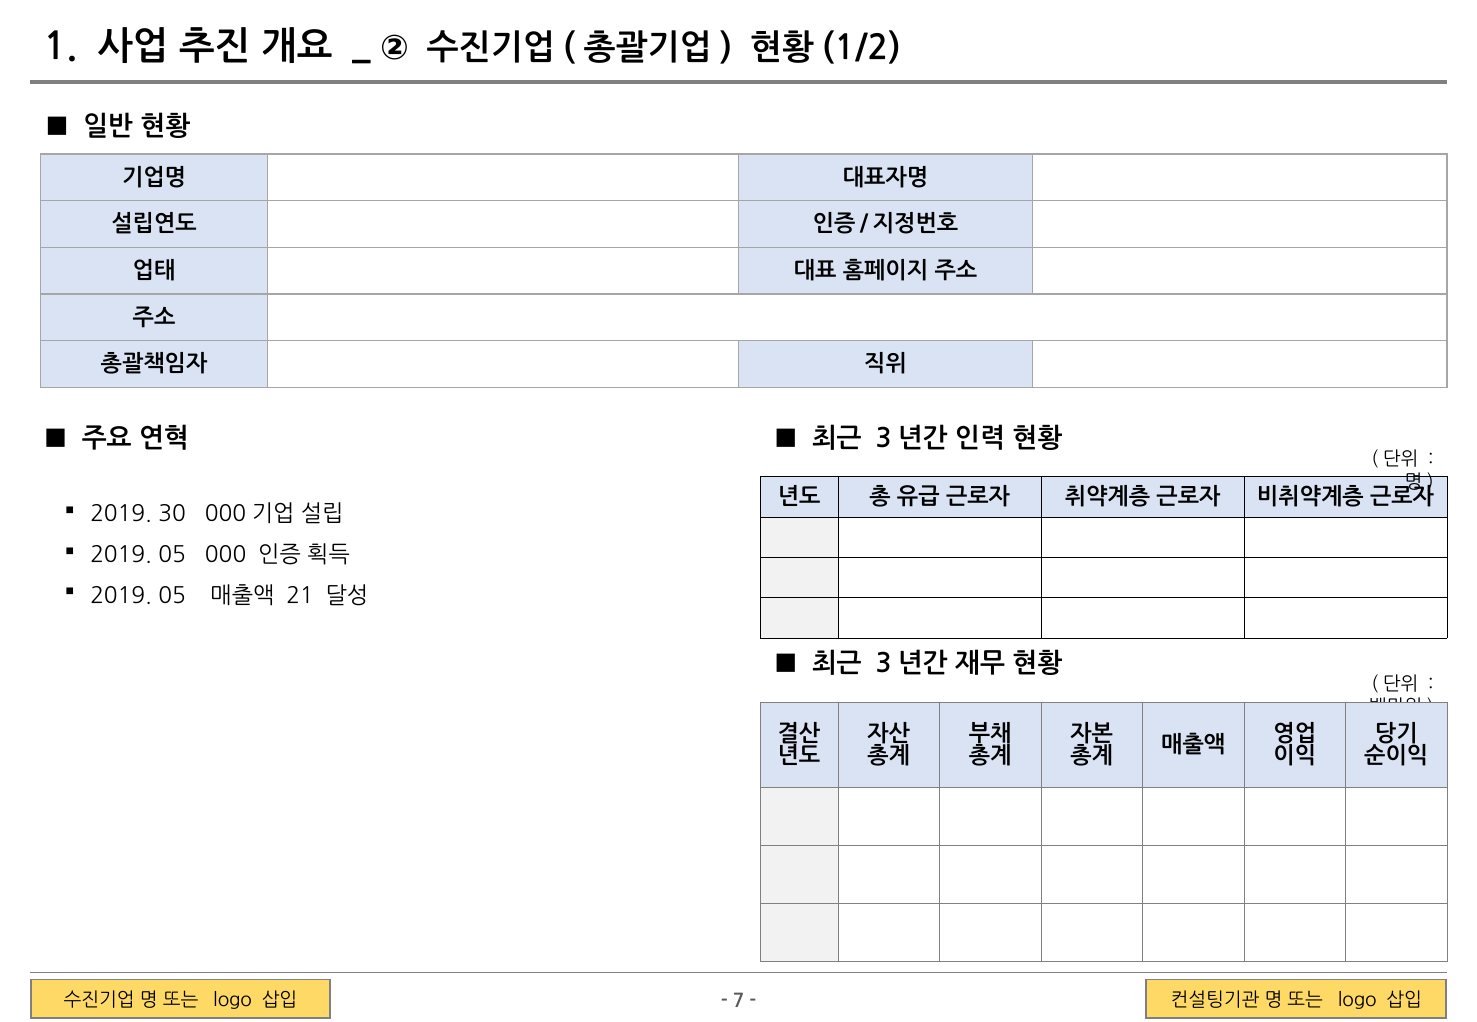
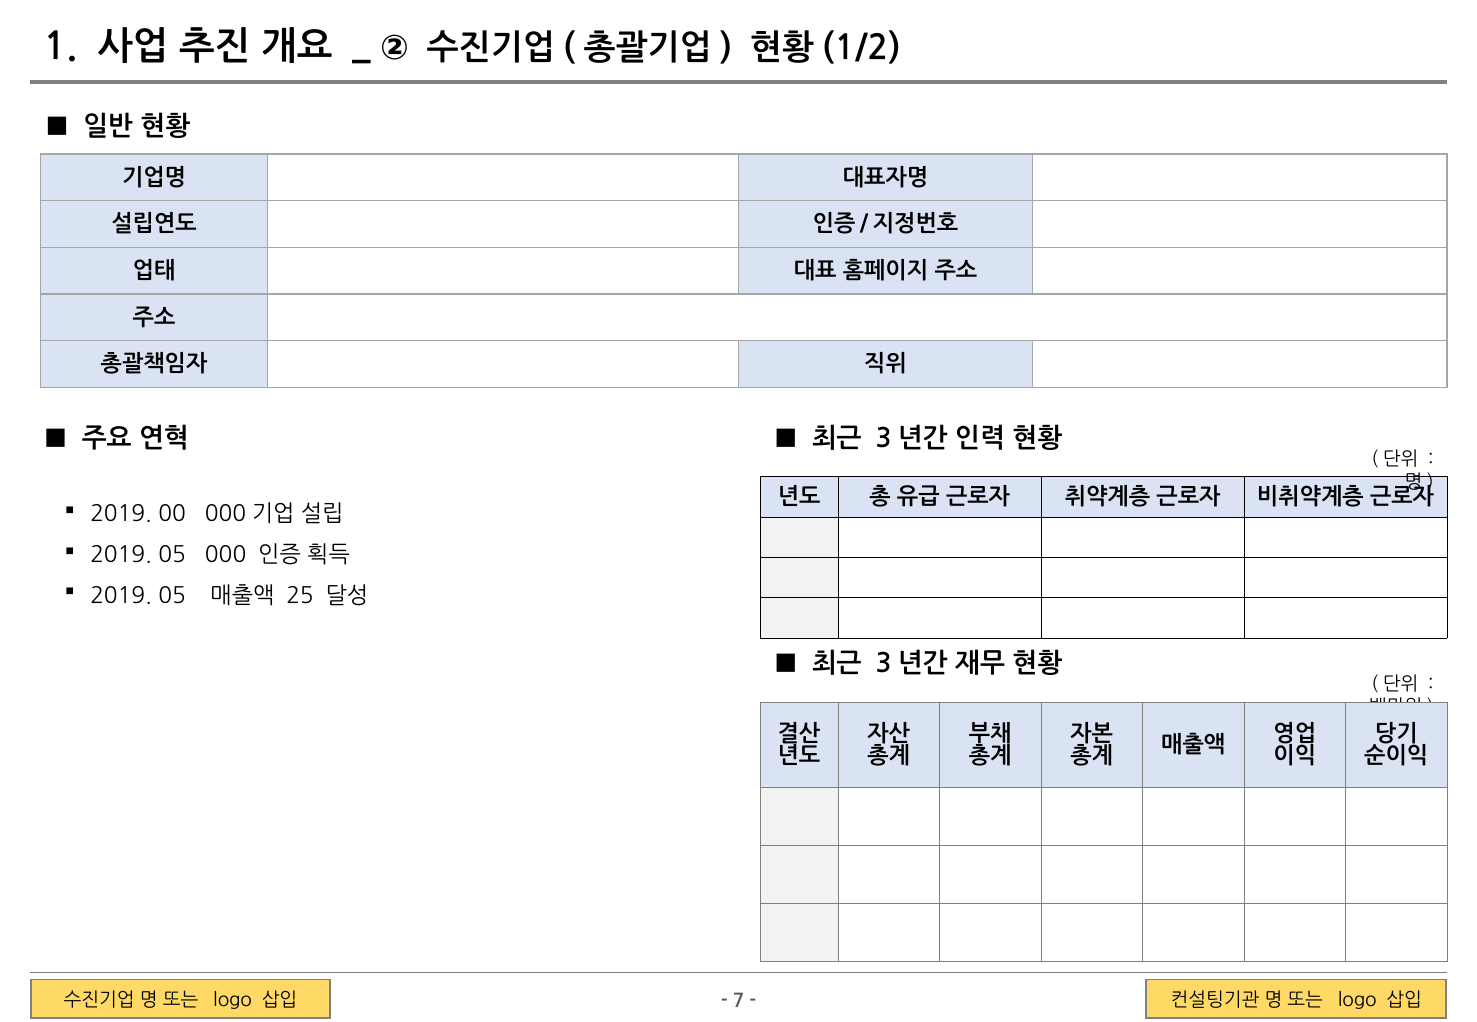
30: 30 -> 00
21: 21 -> 25
